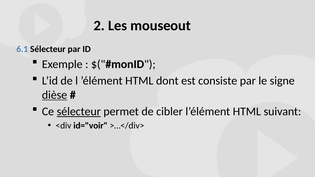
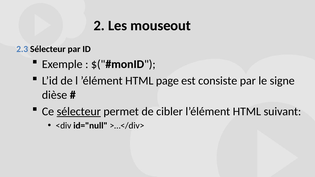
6.1: 6.1 -> 2.3
dont: dont -> page
dièse underline: present -> none
id="voir: id="voir -> id="null
